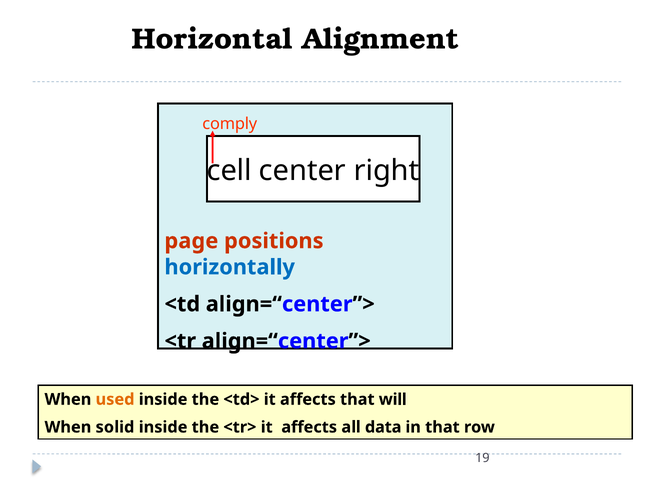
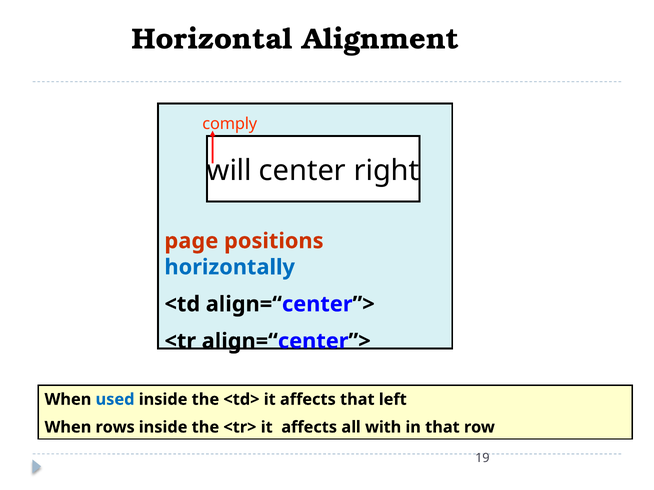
cell: cell -> will
used colour: orange -> blue
will: will -> left
solid: solid -> rows
data: data -> with
